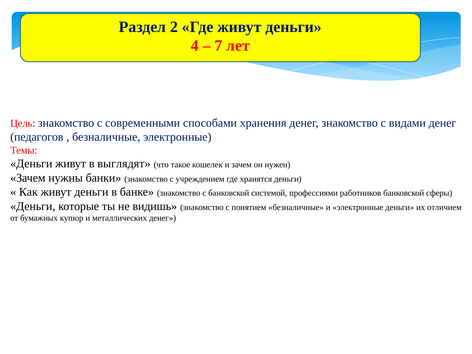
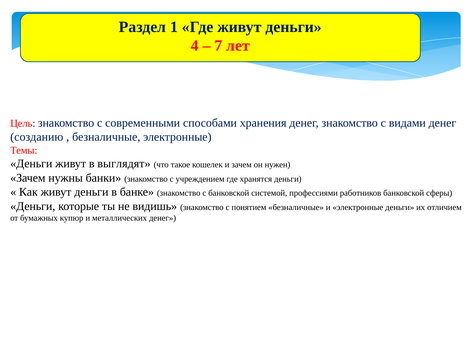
2: 2 -> 1
педагогов: педагогов -> созданию
